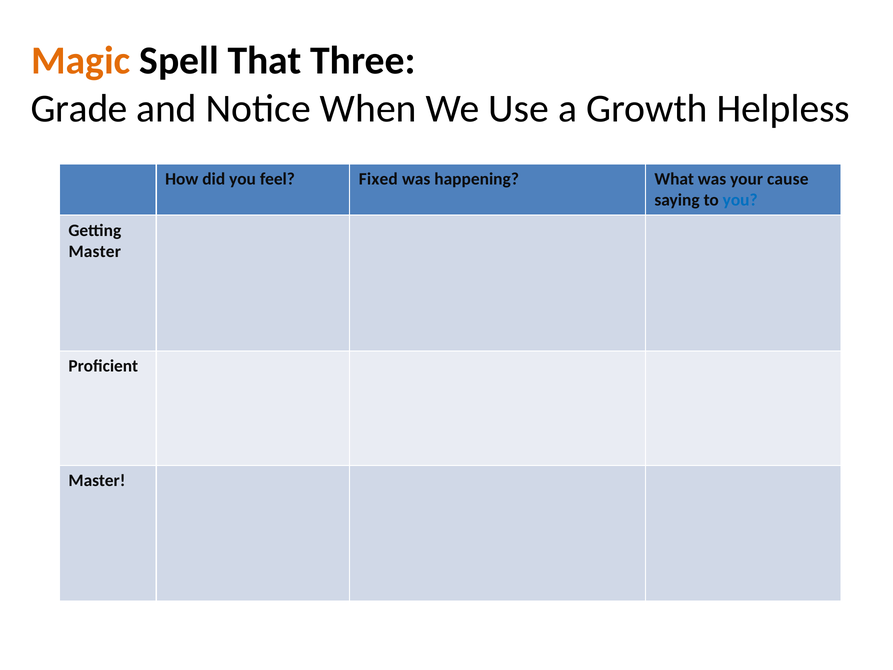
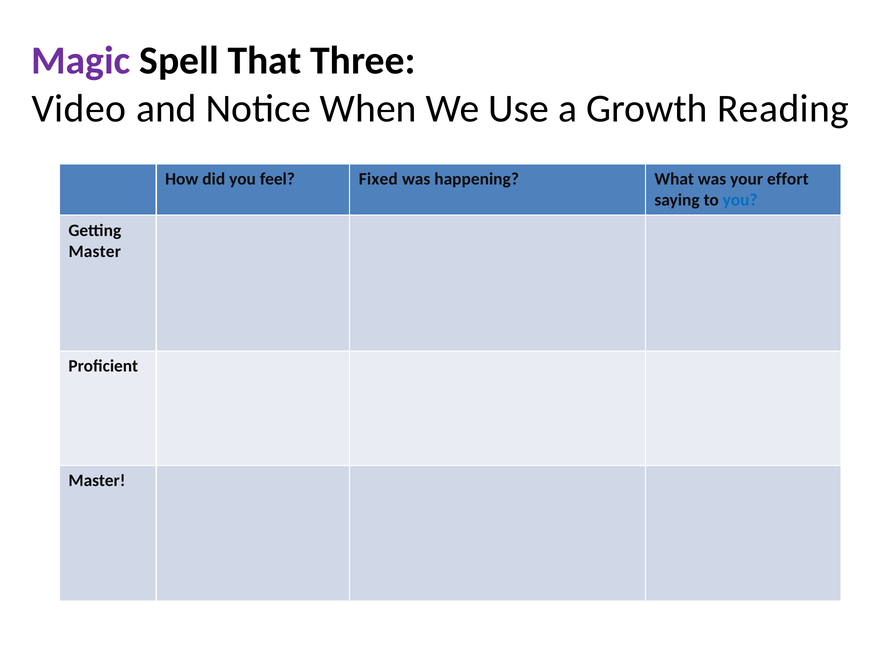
Magic colour: orange -> purple
Grade: Grade -> Video
Helpless: Helpless -> Reading
cause: cause -> effort
